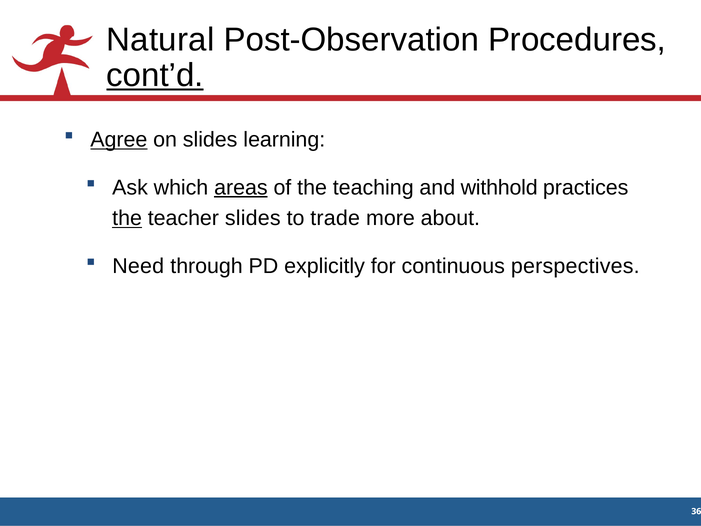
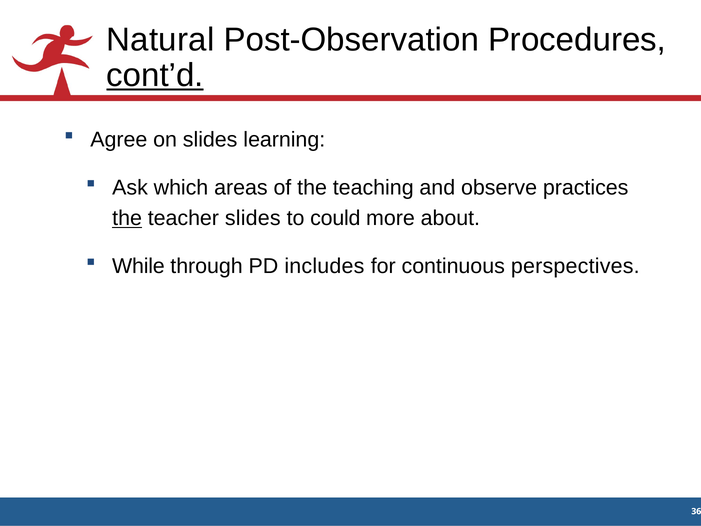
Agree underline: present -> none
areas underline: present -> none
withhold: withhold -> observe
trade: trade -> could
Need: Need -> While
explicitly: explicitly -> includes
